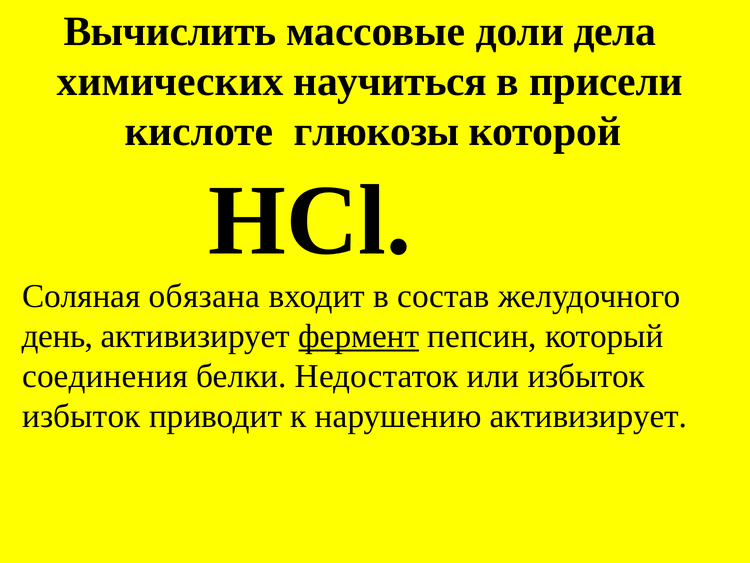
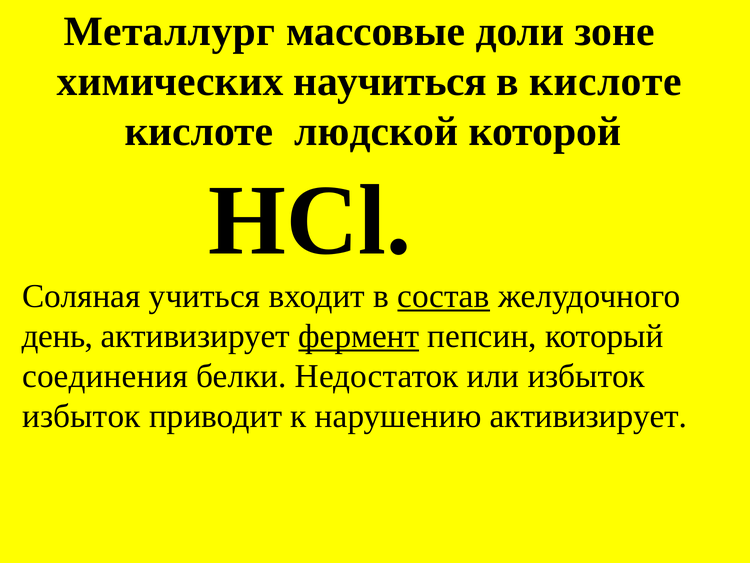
Вычислить: Вычислить -> Металлург
дела: дела -> зоне
в присели: присели -> кислоте
глюкозы: глюкозы -> людской
обязана: обязана -> учиться
состав underline: none -> present
